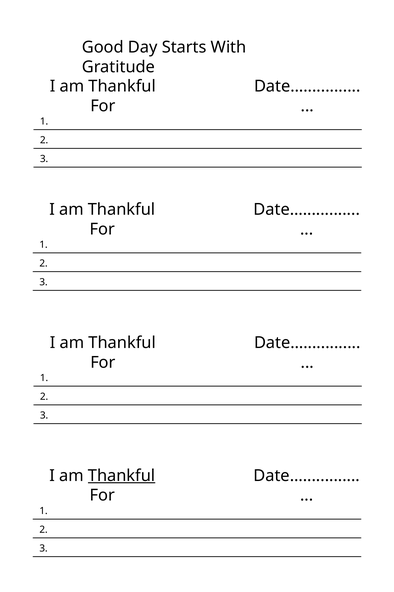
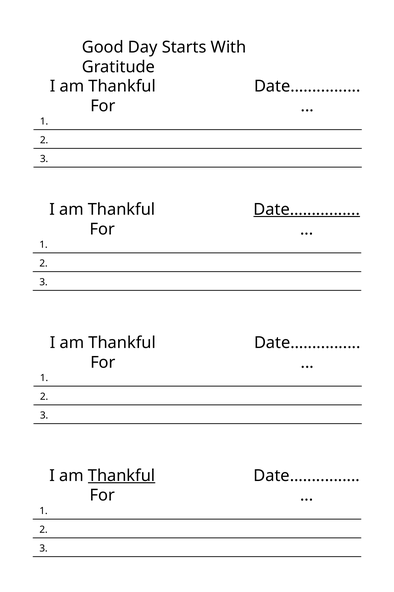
Date… at (307, 209) underline: none -> present
